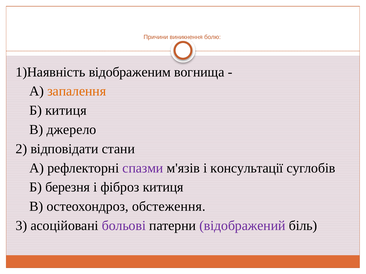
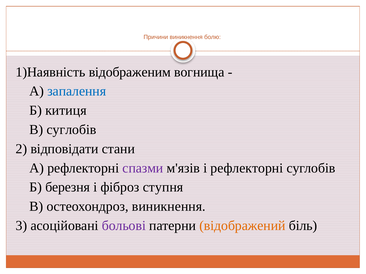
запалення colour: orange -> blue
В джерело: джерело -> суглобів
і консультації: консультації -> рефлекторні
фіброз китиця: китиця -> ступня
остеохондроз обстеження: обстеження -> виникнення
відображений colour: purple -> orange
